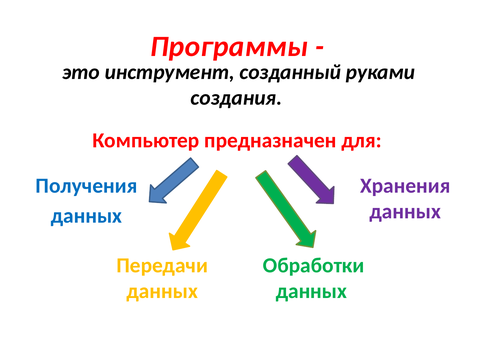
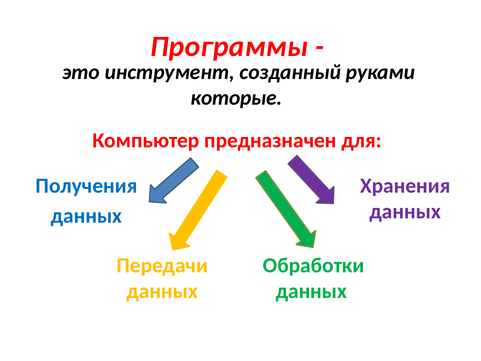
создания: создания -> которые
